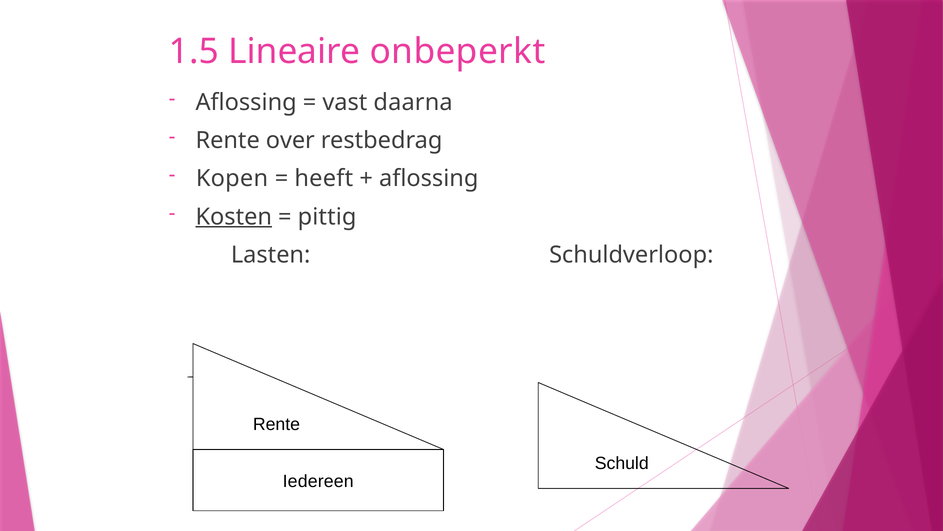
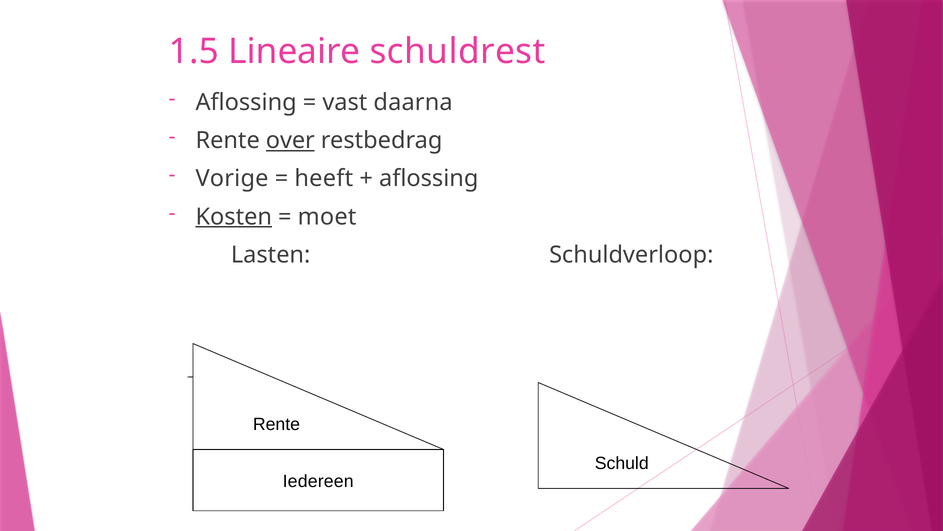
onbeperkt: onbeperkt -> schuldrest
over underline: none -> present
Kopen: Kopen -> Vorige
pittig: pittig -> moet
